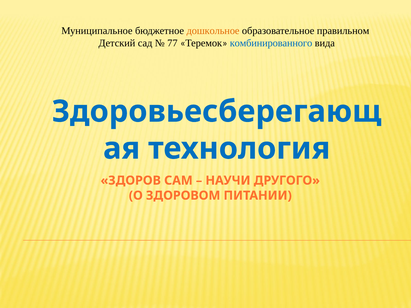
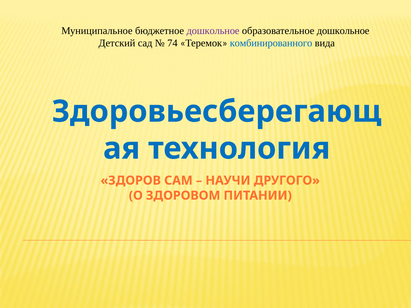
дошкольное at (213, 31) colour: orange -> purple
образовательное правильном: правильном -> дошкольное
77: 77 -> 74
